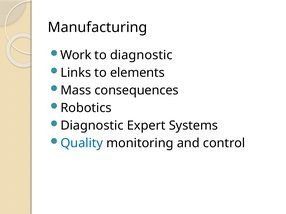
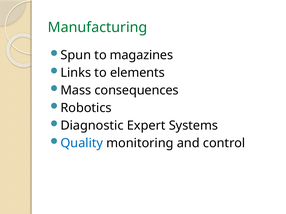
Manufacturing colour: black -> green
Work: Work -> Spun
to diagnostic: diagnostic -> magazines
